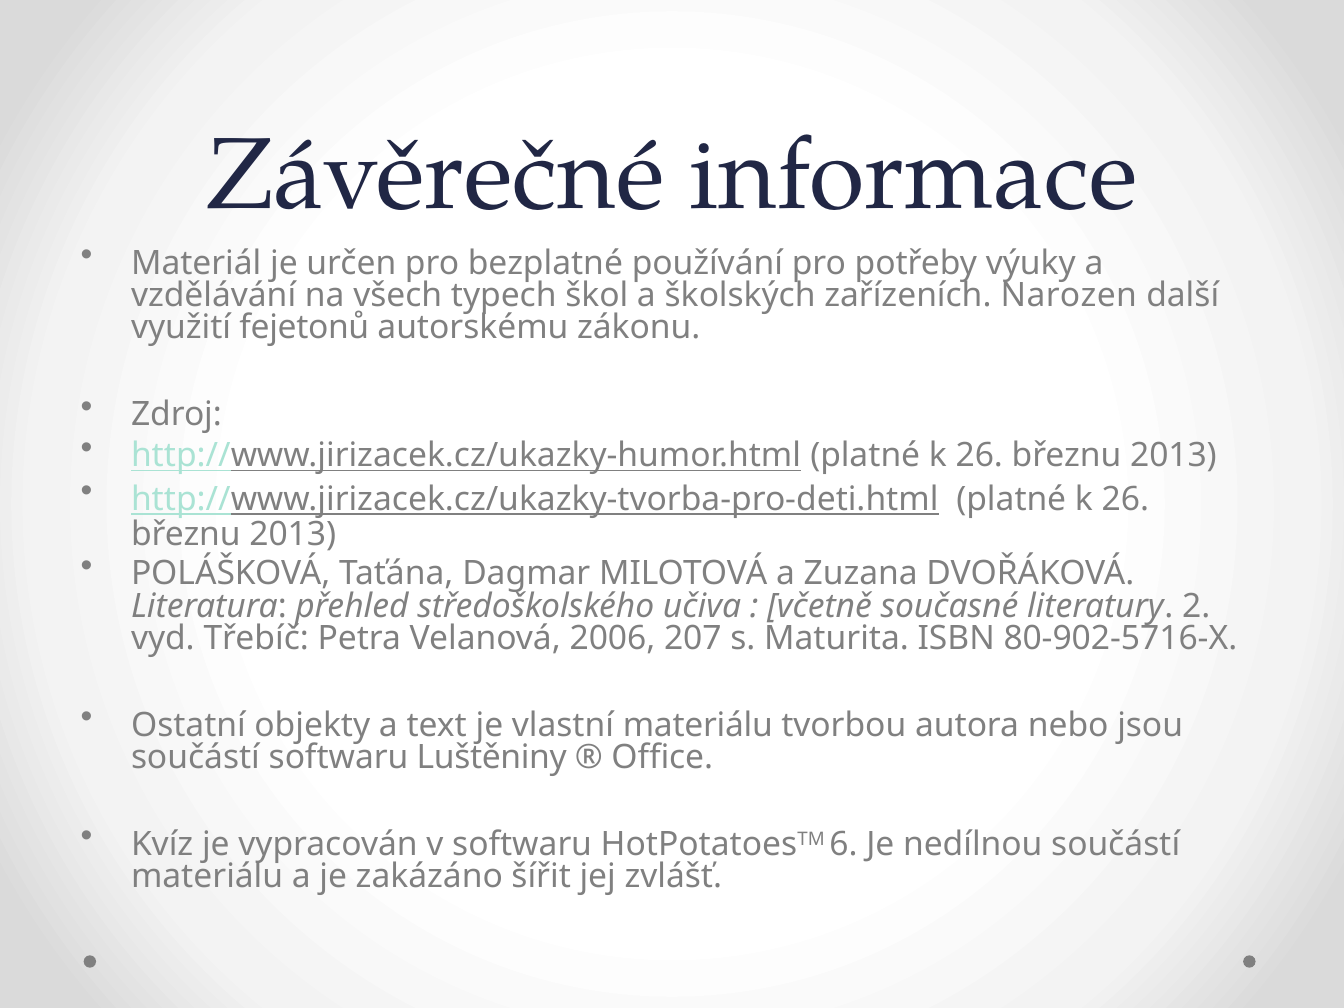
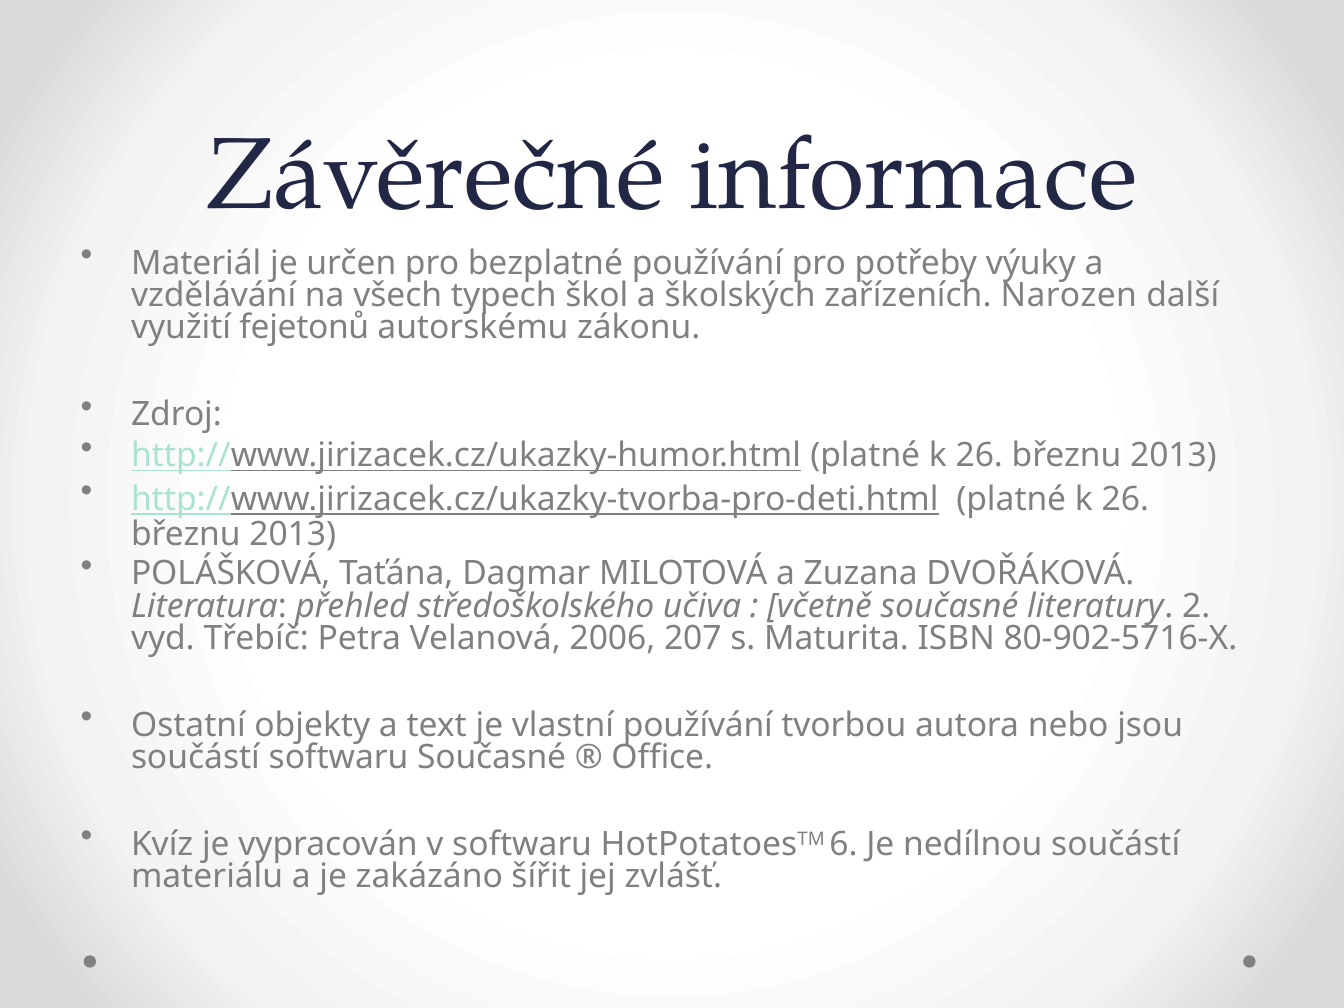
vlastní materiálu: materiálu -> používání
softwaru Luštěniny: Luštěniny -> Současné
